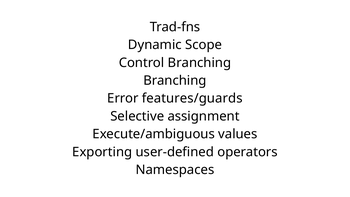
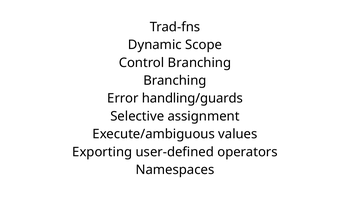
features/guards: features/guards -> handling/guards
